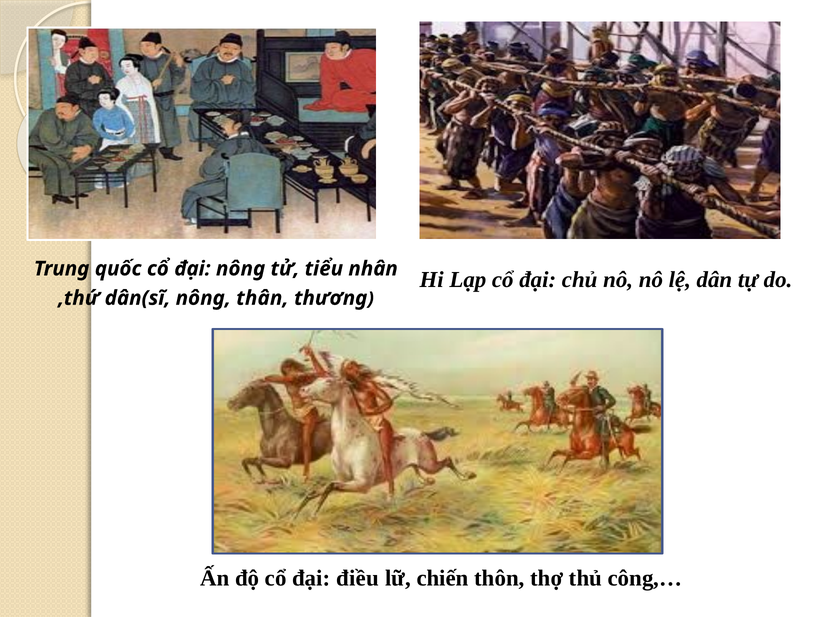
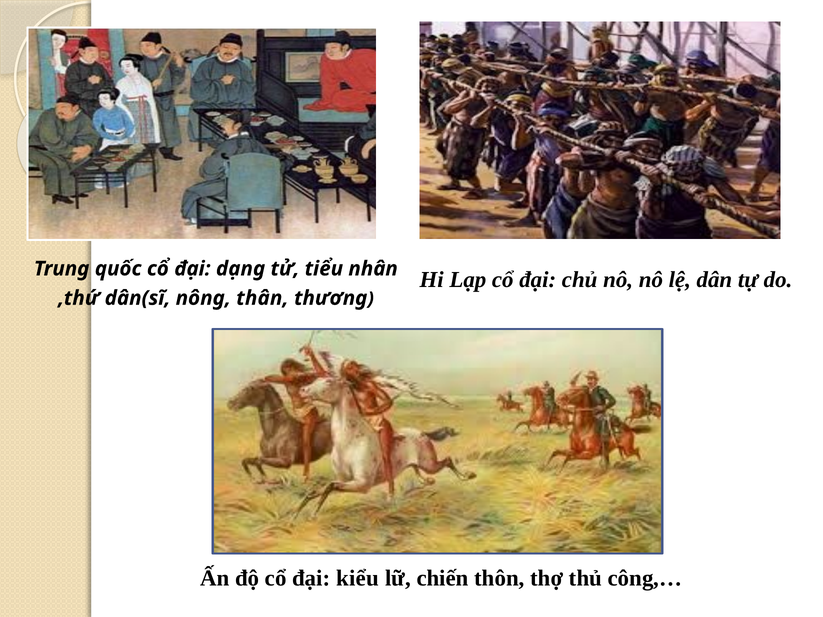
đại nông: nông -> dạng
điều: điều -> kiểu
